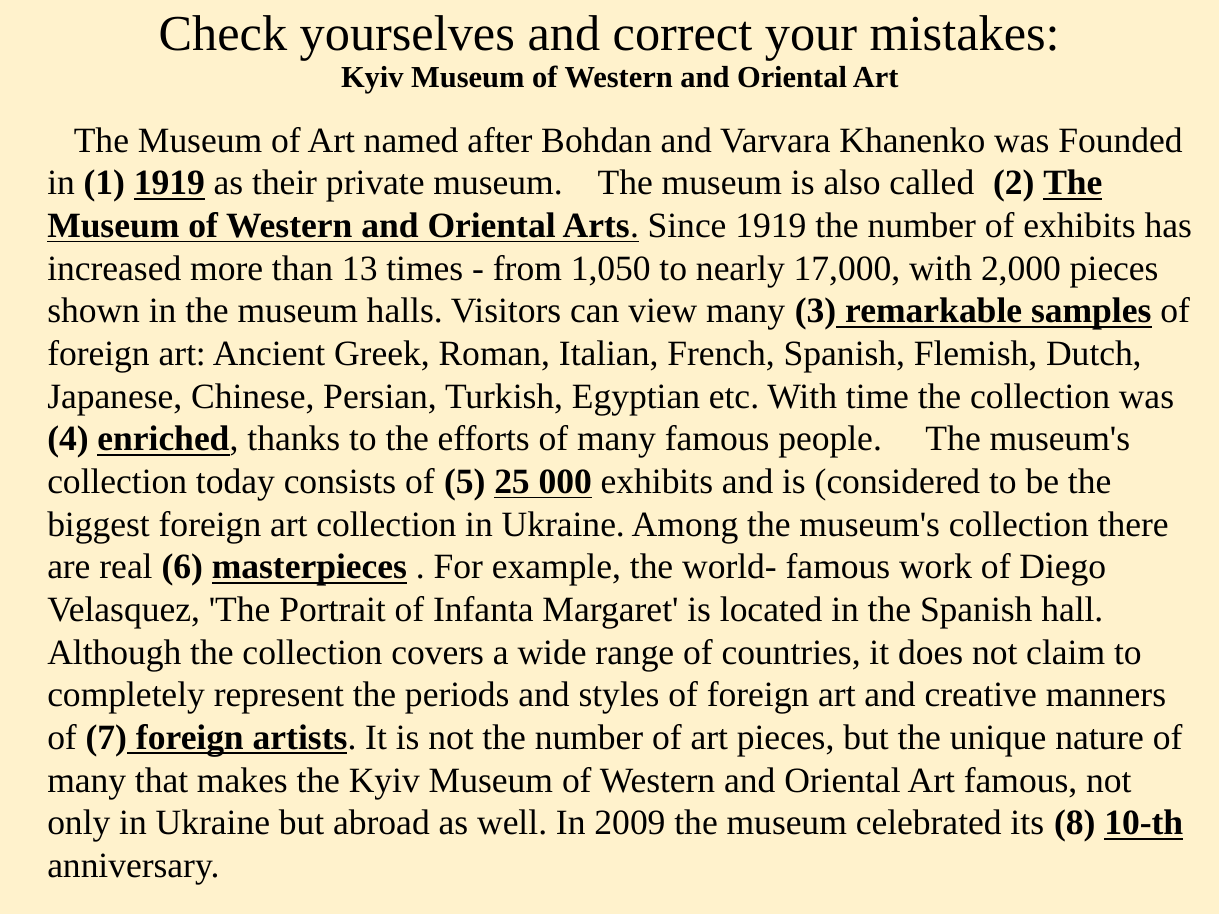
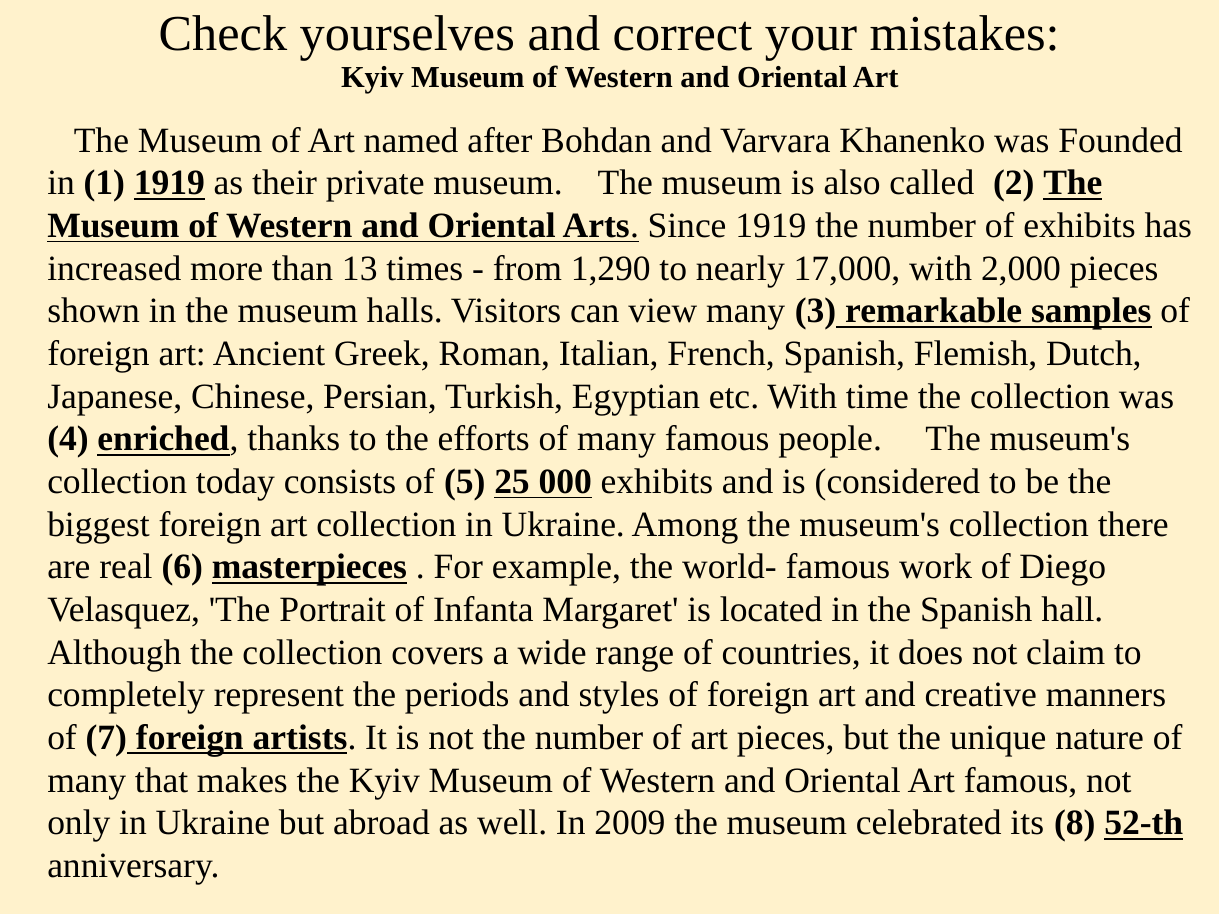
1,050: 1,050 -> 1,290
10-th: 10-th -> 52-th
